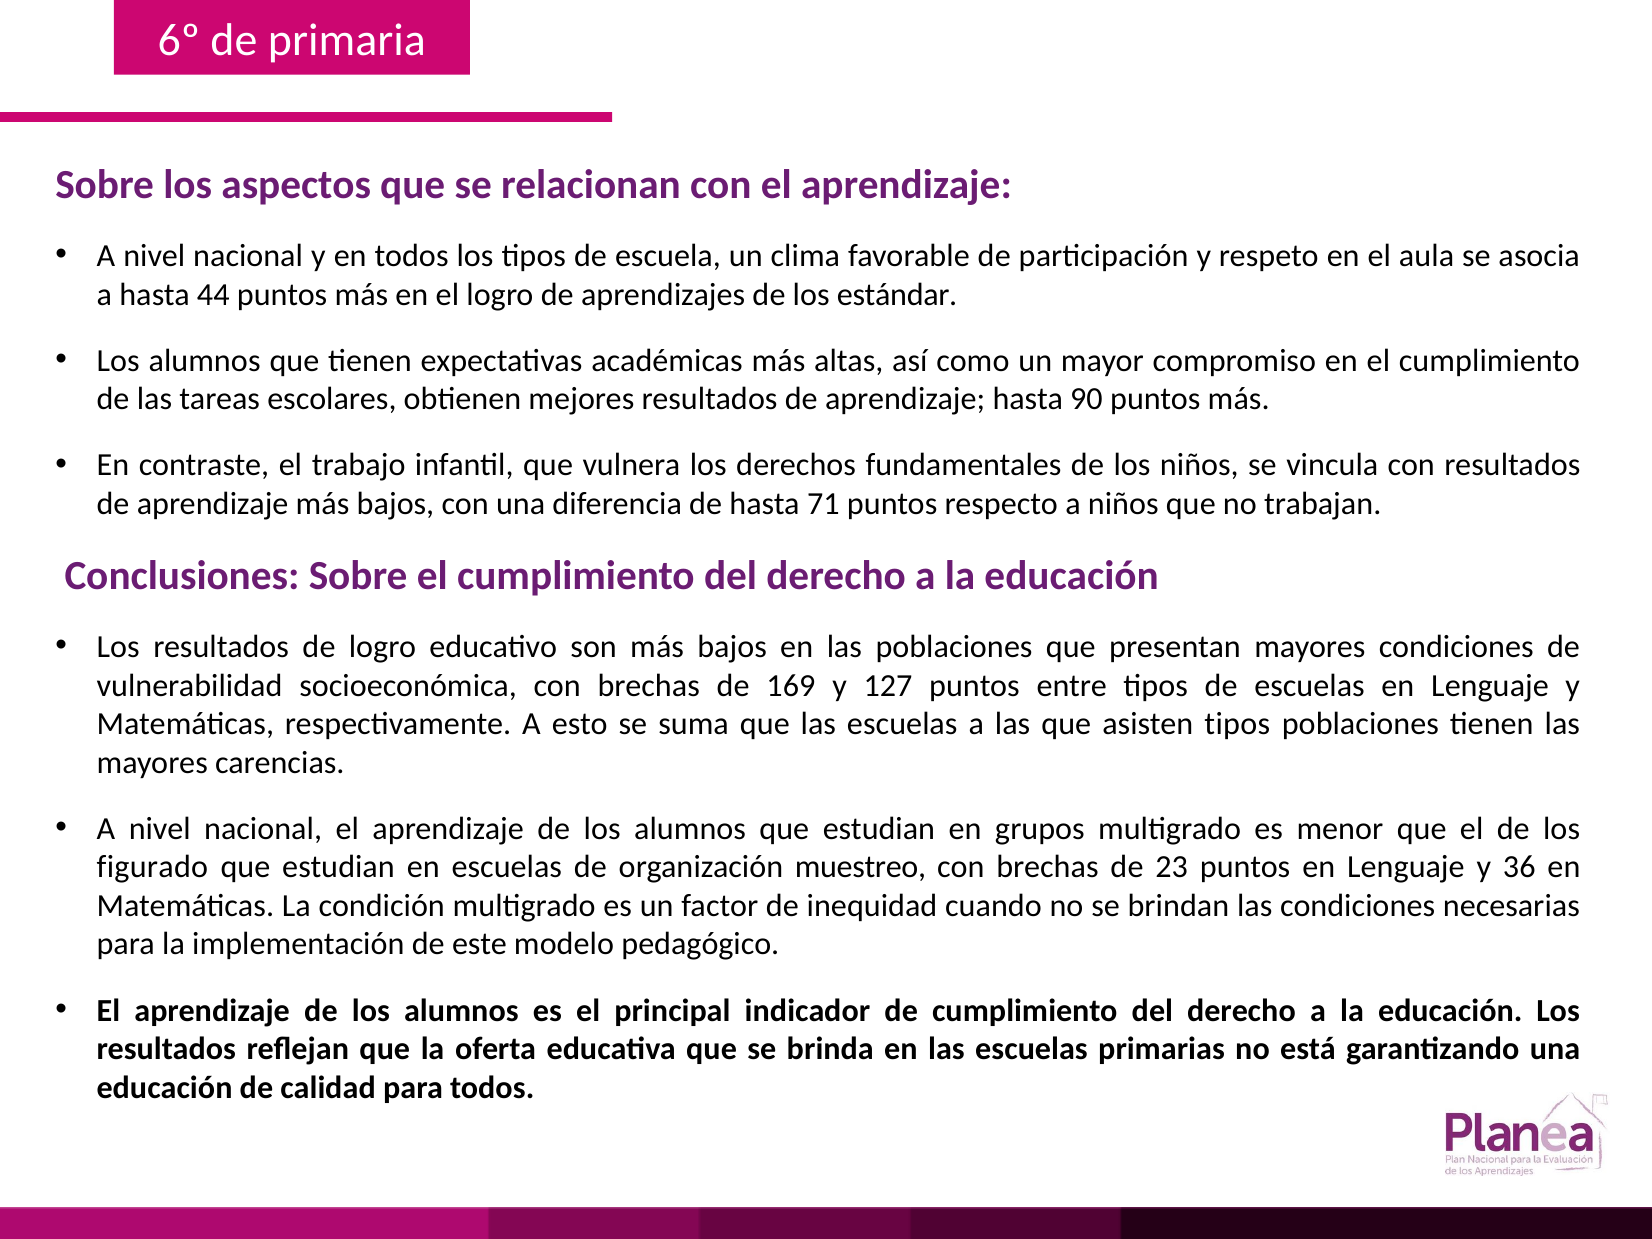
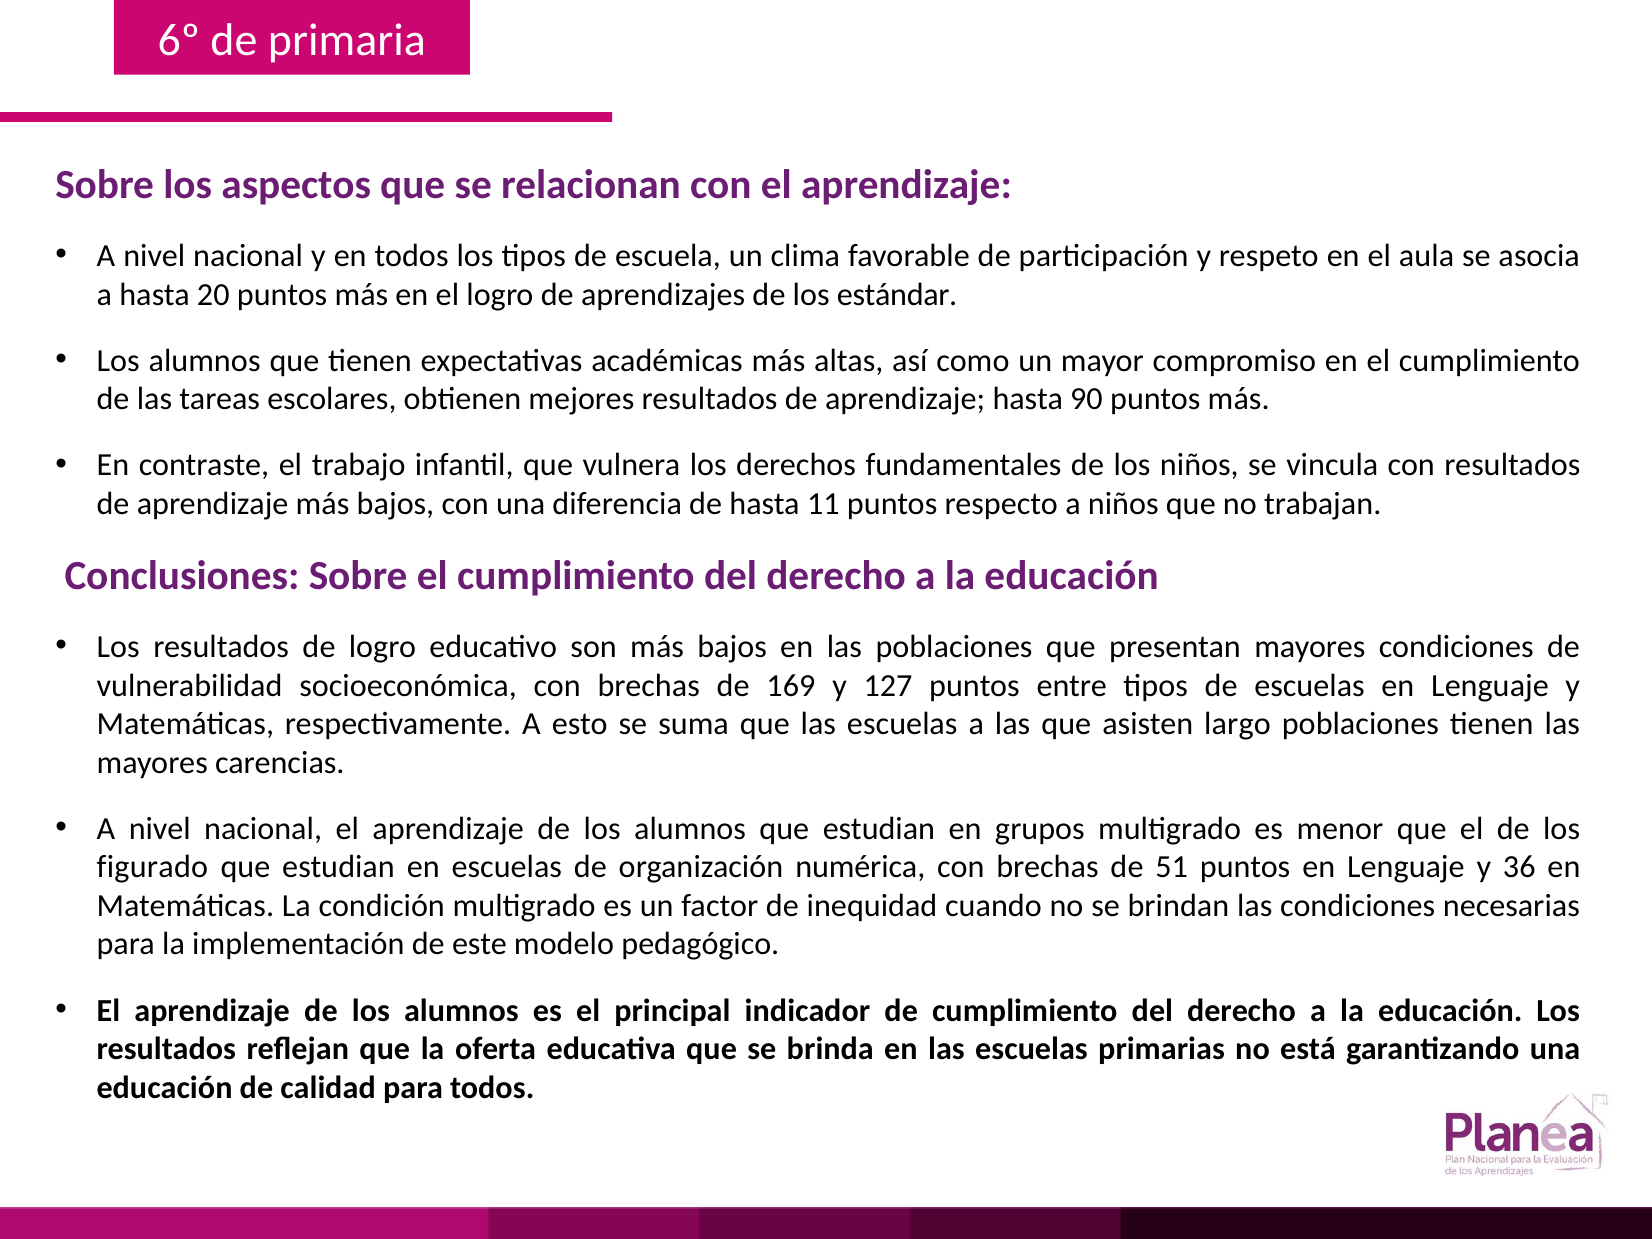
44: 44 -> 20
71: 71 -> 11
asisten tipos: tipos -> largo
muestreo: muestreo -> numérica
23: 23 -> 51
